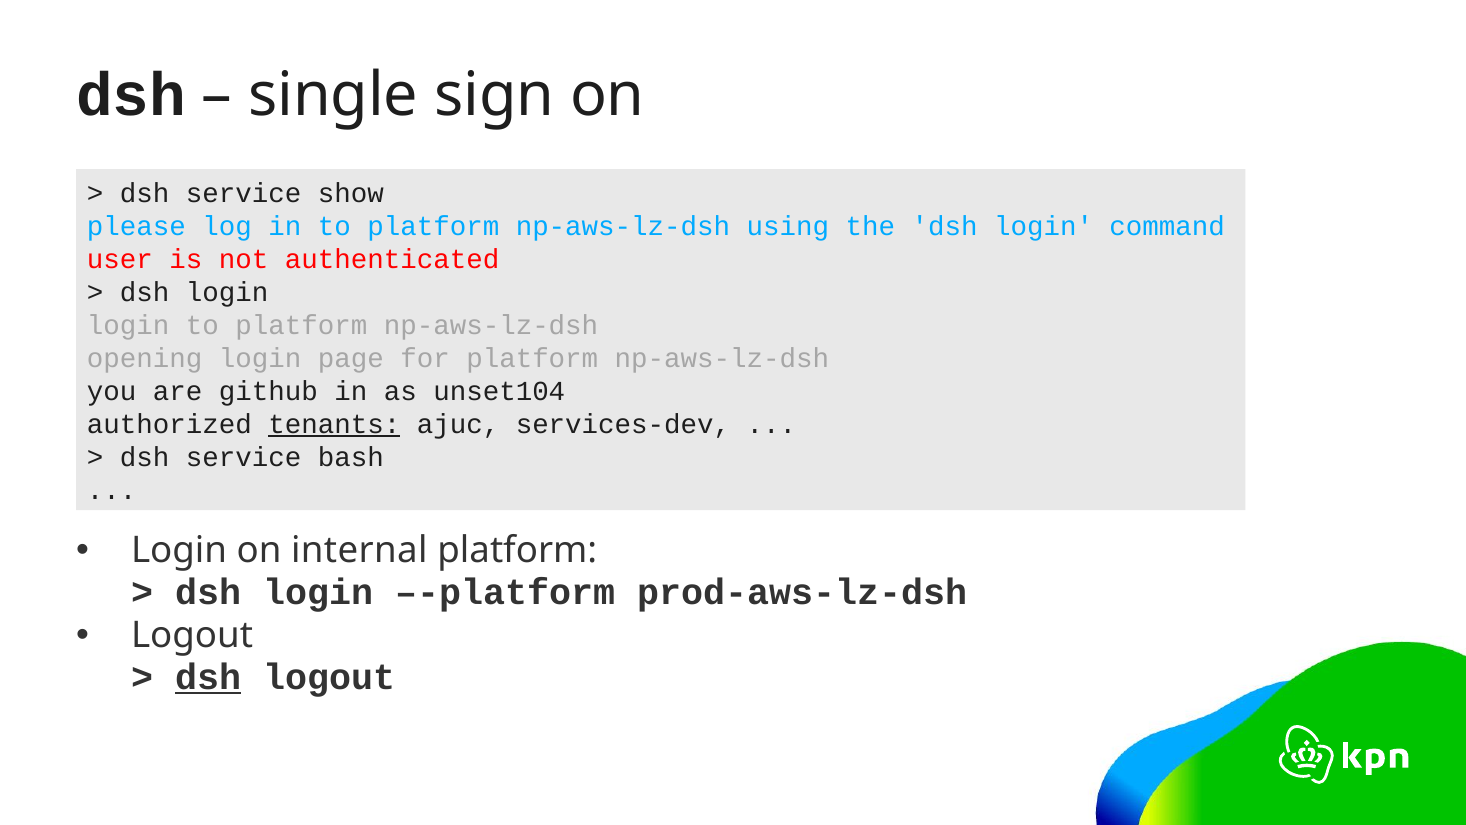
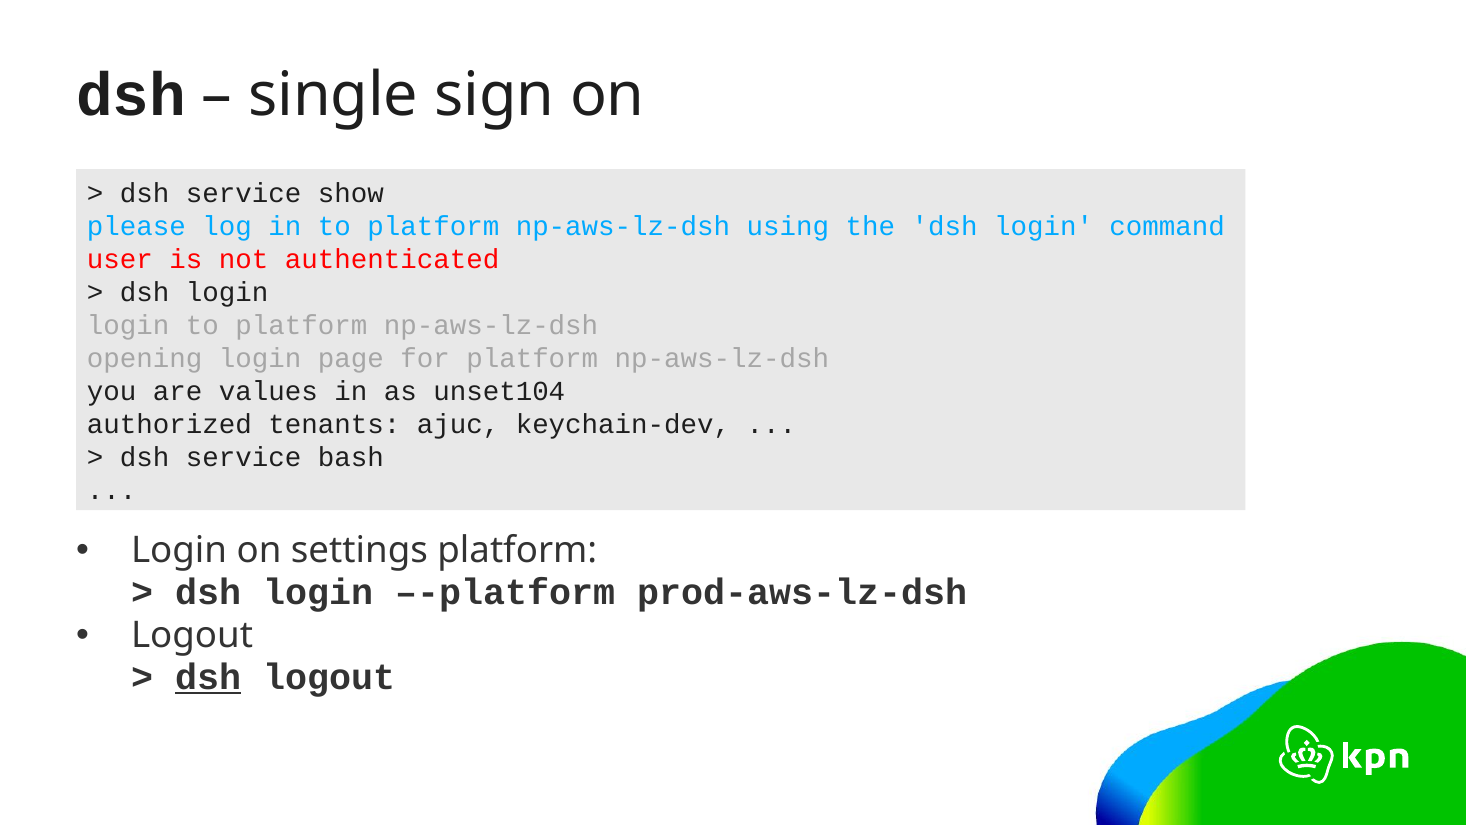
github: github -> values
tenants underline: present -> none
services-dev: services-dev -> keychain-dev
internal: internal -> settings
